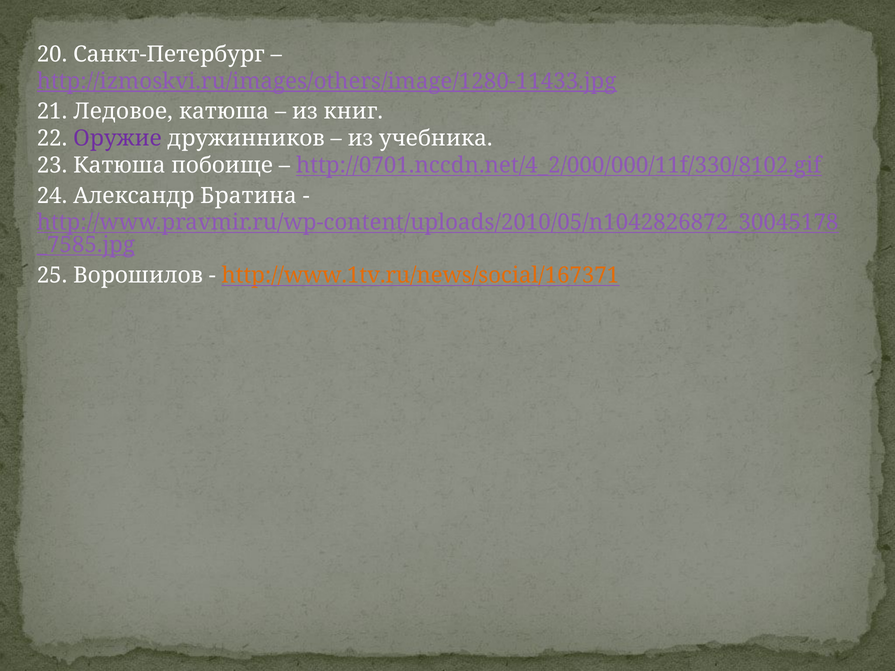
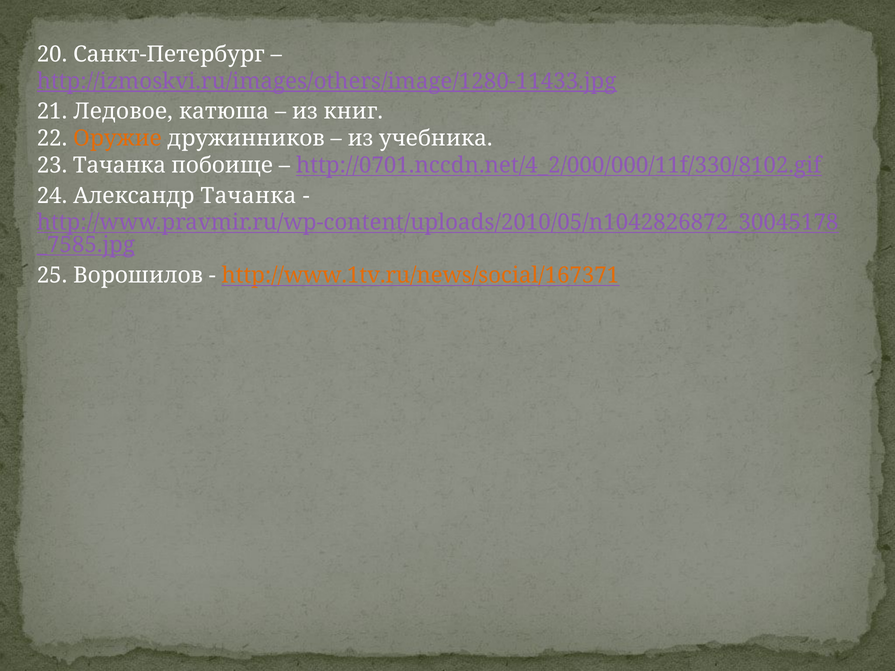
Оружие colour: purple -> orange
23 Катюша: Катюша -> Тачанка
Александр Братина: Братина -> Тачанка
